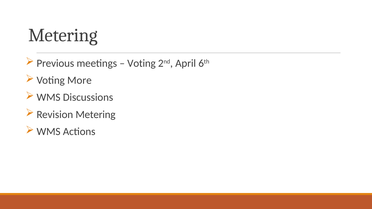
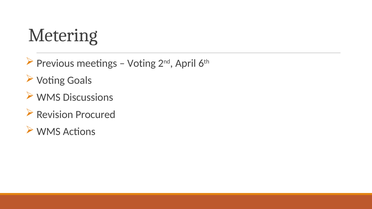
More: More -> Goals
Revision Metering: Metering -> Procured
